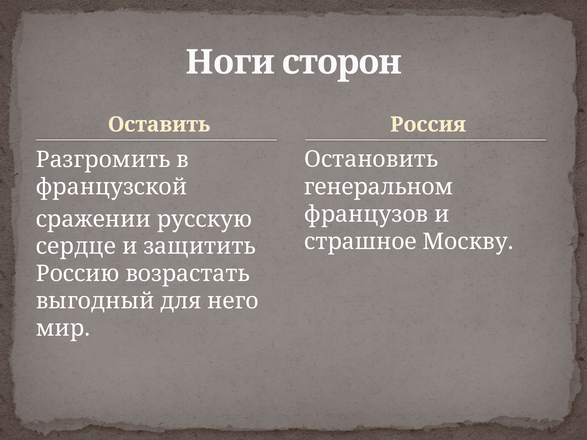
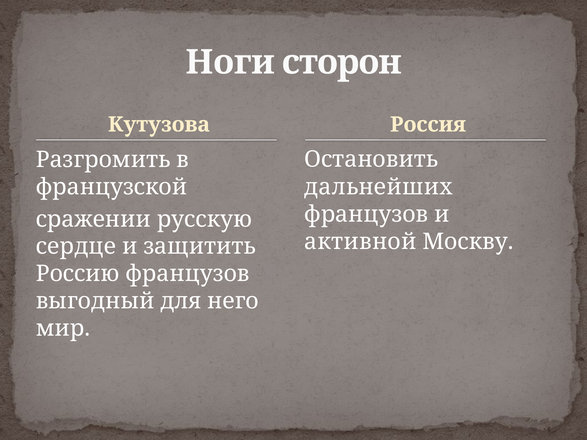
Оставить: Оставить -> Кутузова
генеральном: генеральном -> дальнейших
страшное: страшное -> активной
Россию возрастать: возрастать -> французов
